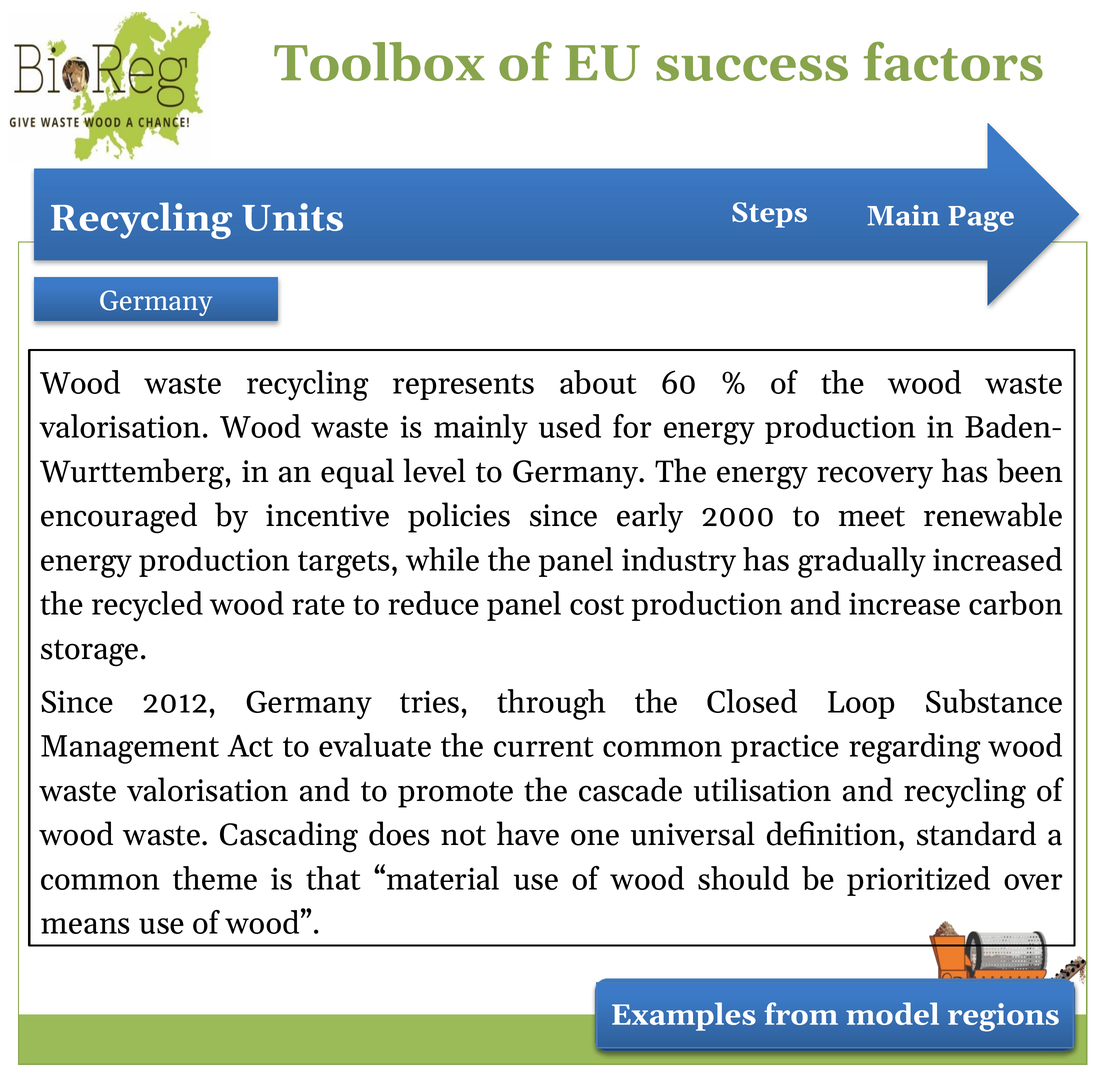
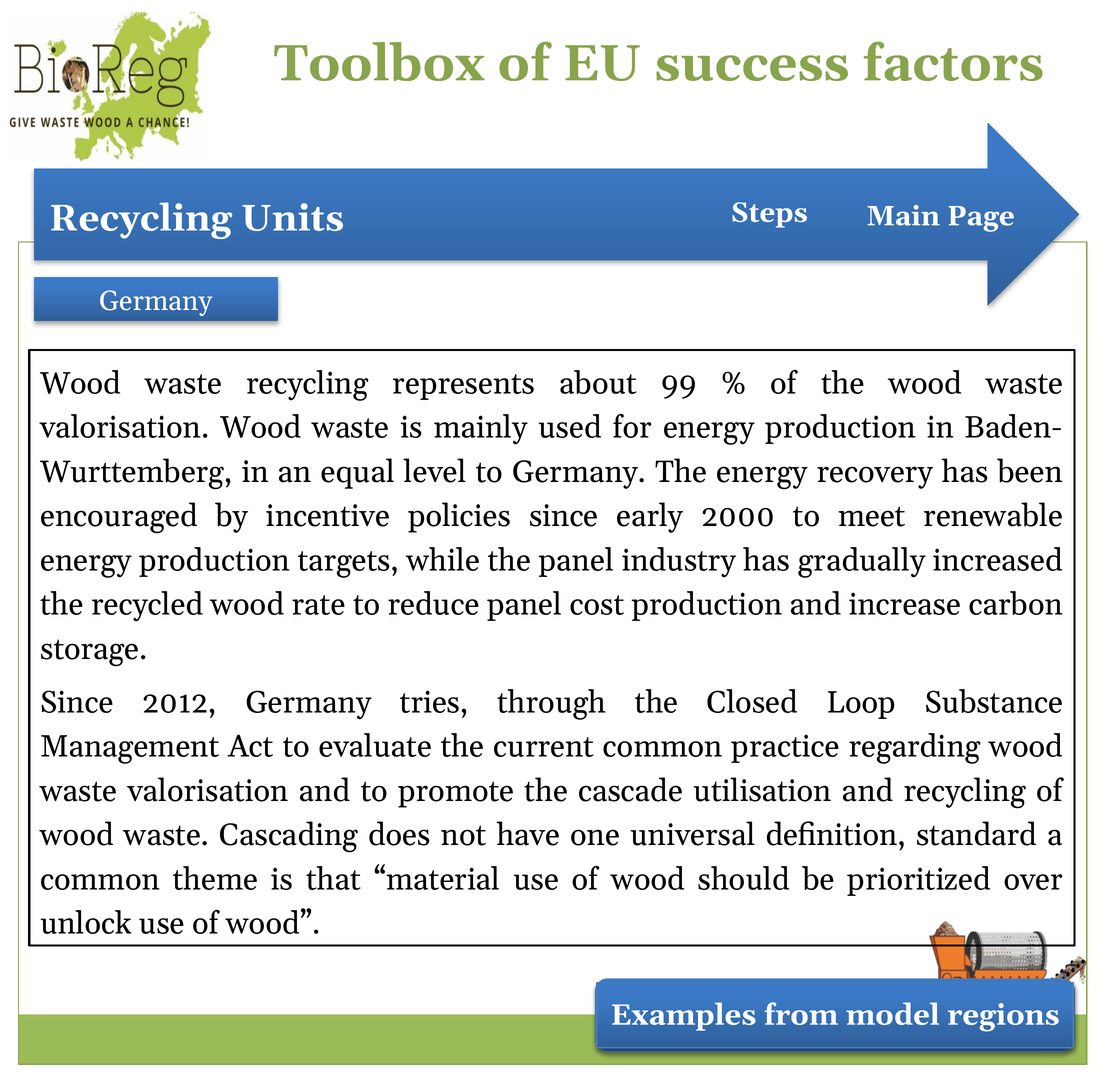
60: 60 -> 99
means: means -> unlock
